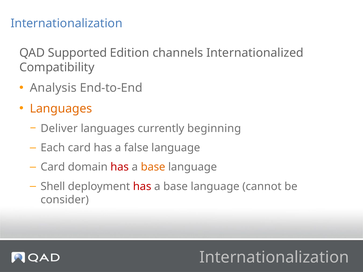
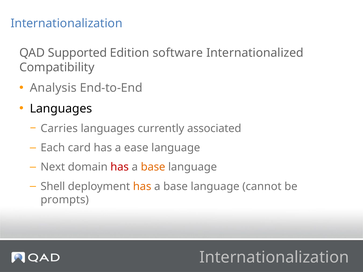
channels: channels -> software
Languages at (61, 109) colour: orange -> black
Deliver: Deliver -> Carries
beginning: beginning -> associated
false: false -> ease
Card at (53, 167): Card -> Next
has at (142, 187) colour: red -> orange
consider: consider -> prompts
